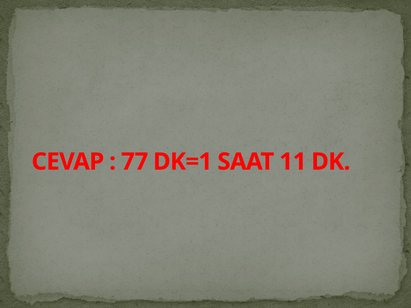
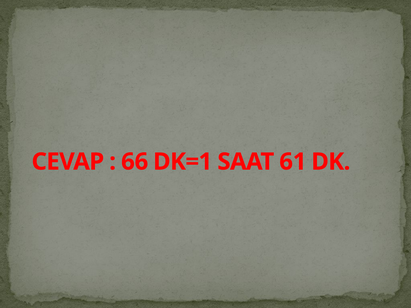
77: 77 -> 66
11: 11 -> 61
